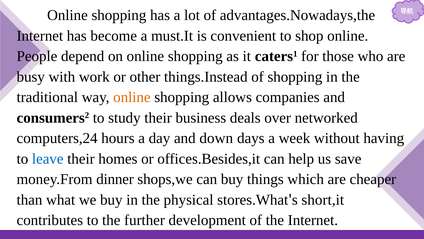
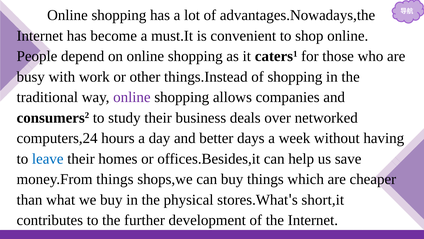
online at (132, 97) colour: orange -> purple
down: down -> better
money.From dinner: dinner -> things
